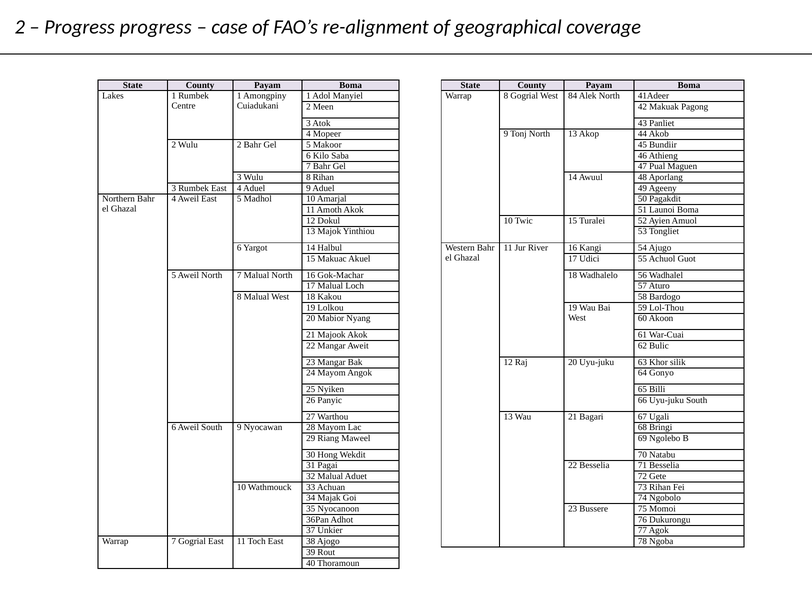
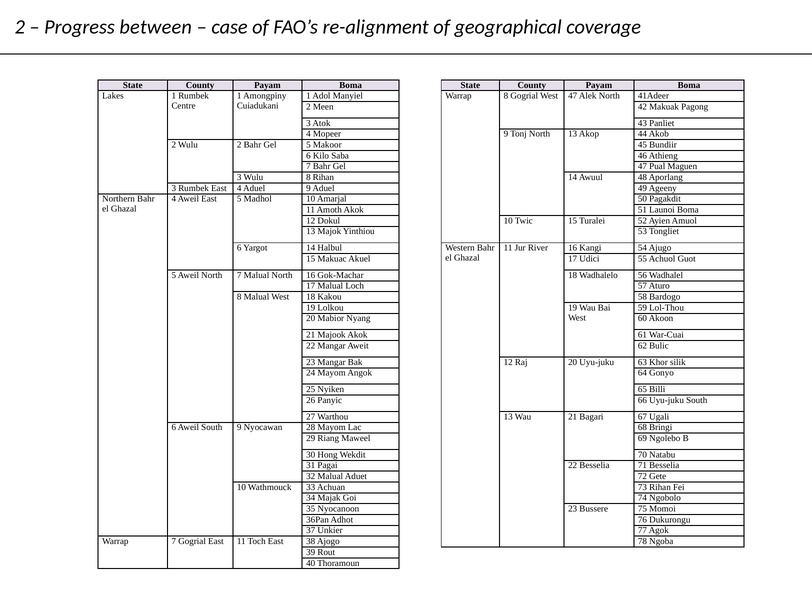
Progress progress: progress -> between
West 84: 84 -> 47
